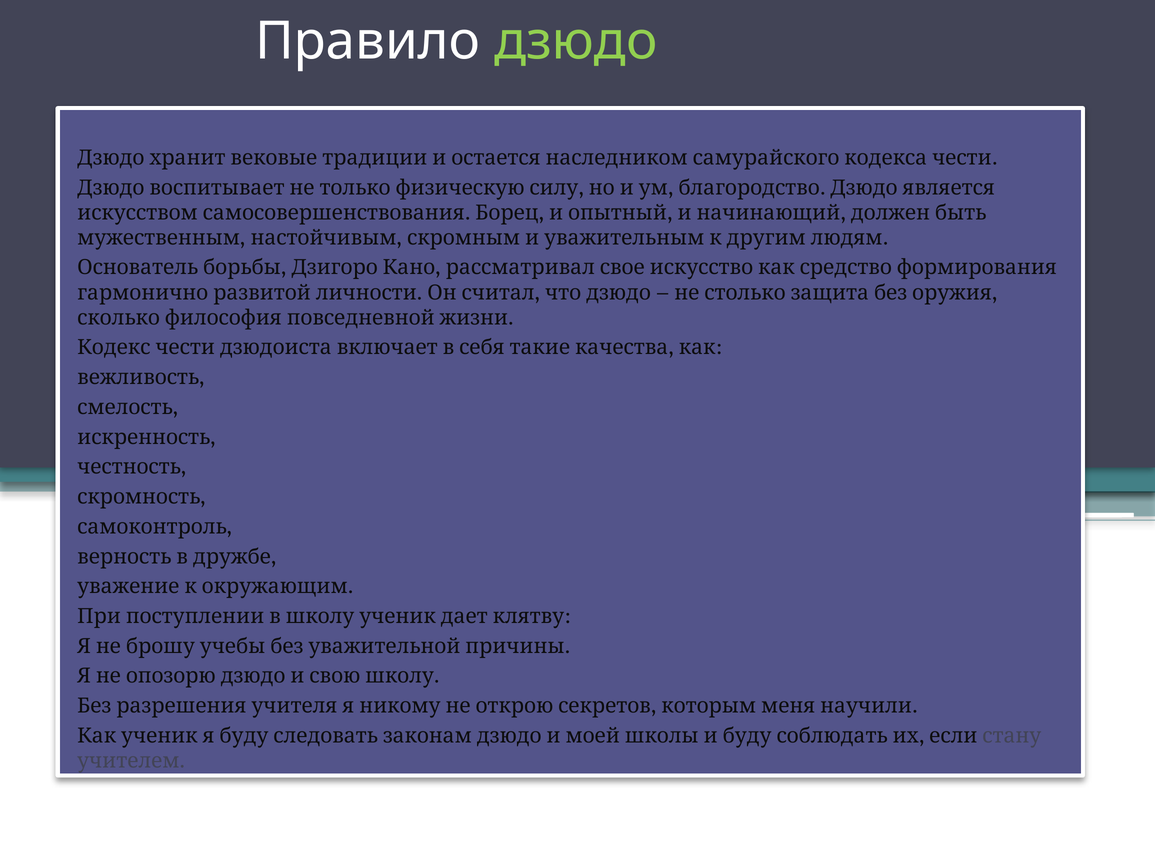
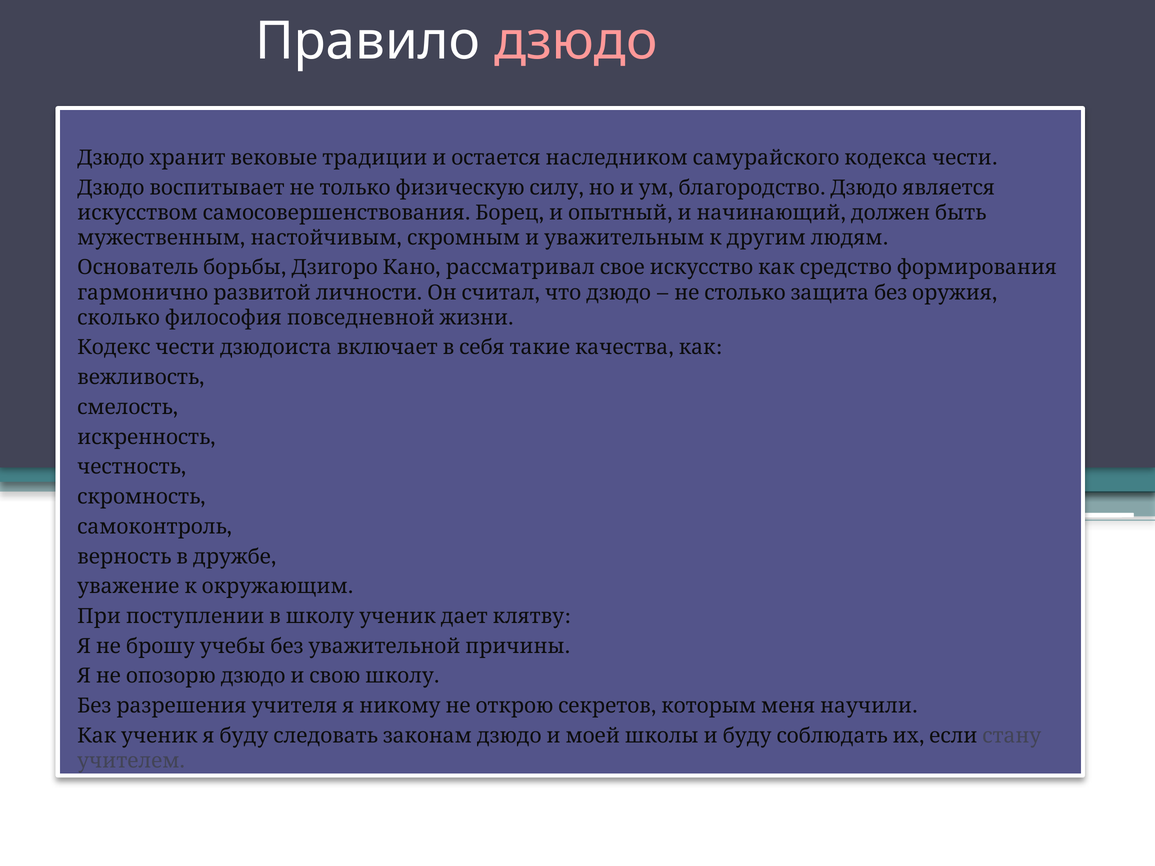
дзюдо colour: light green -> pink
